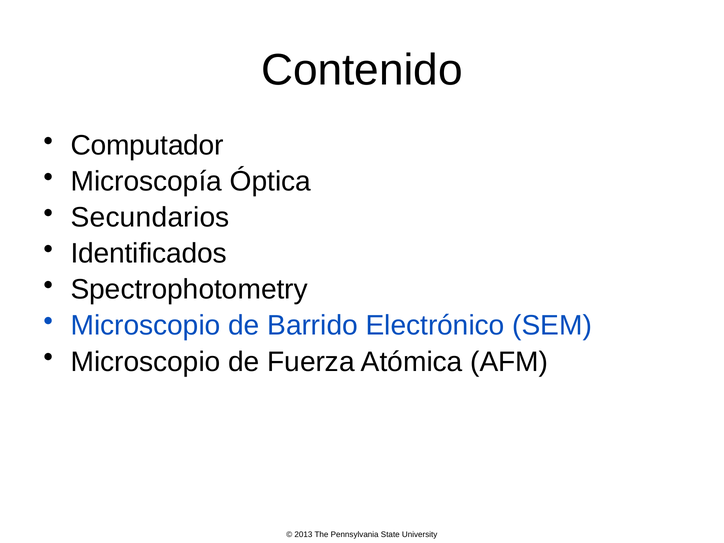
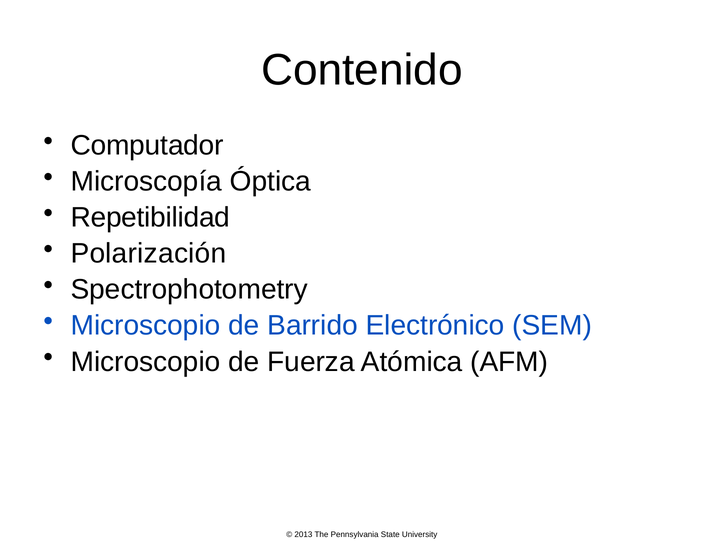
Secundarios: Secundarios -> Repetibilidad
Identificados: Identificados -> Polarización
